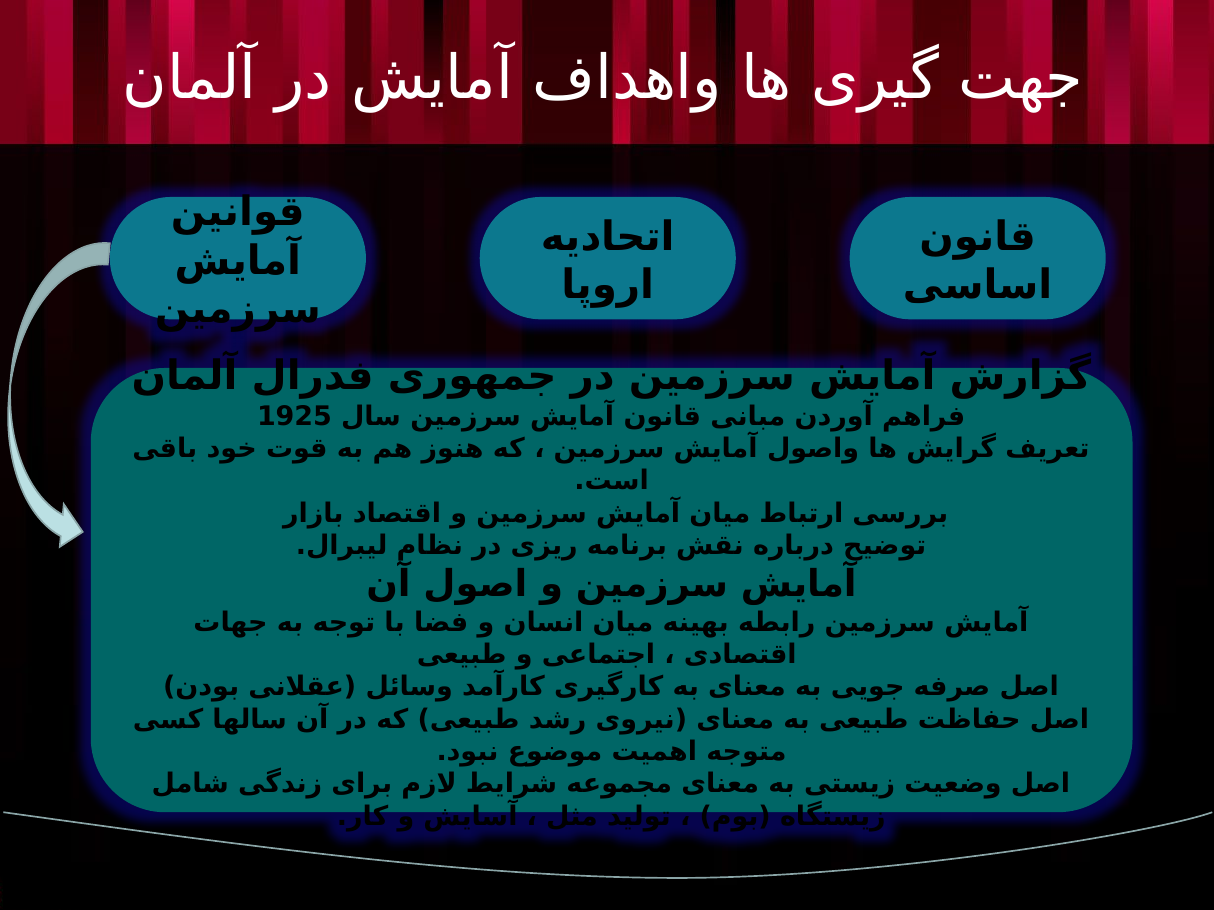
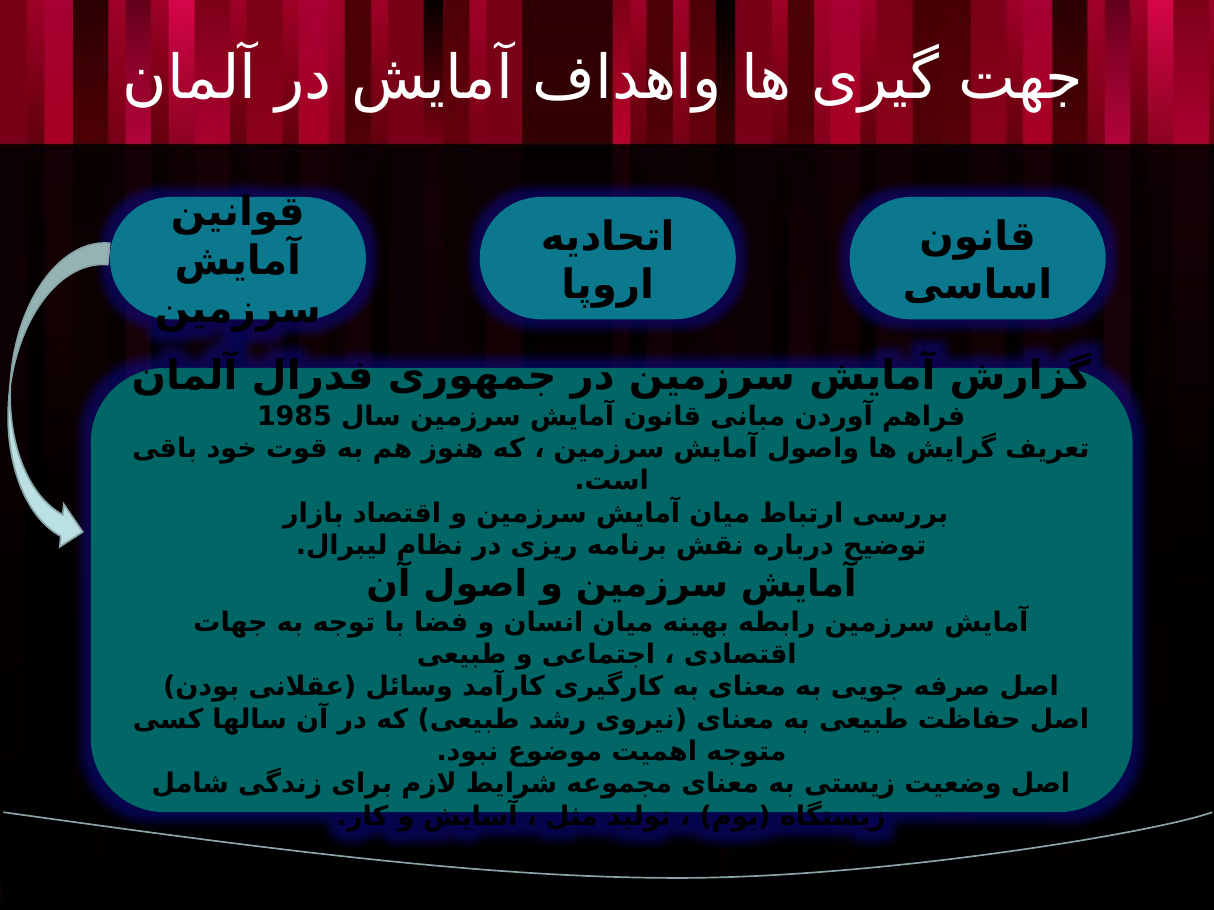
1925: 1925 -> 1985
